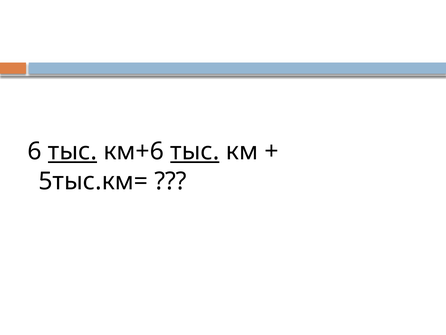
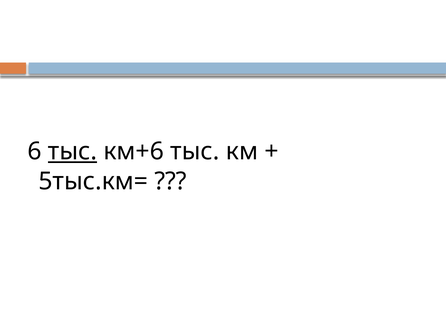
тыс at (195, 151) underline: present -> none
